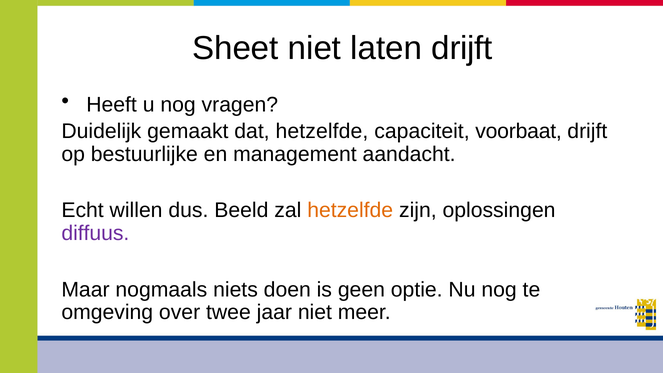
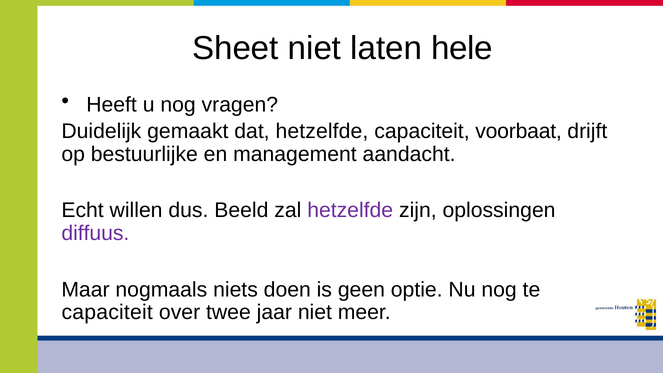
laten drijft: drijft -> hele
hetzelfde at (350, 210) colour: orange -> purple
omgeving at (107, 312): omgeving -> capaciteit
